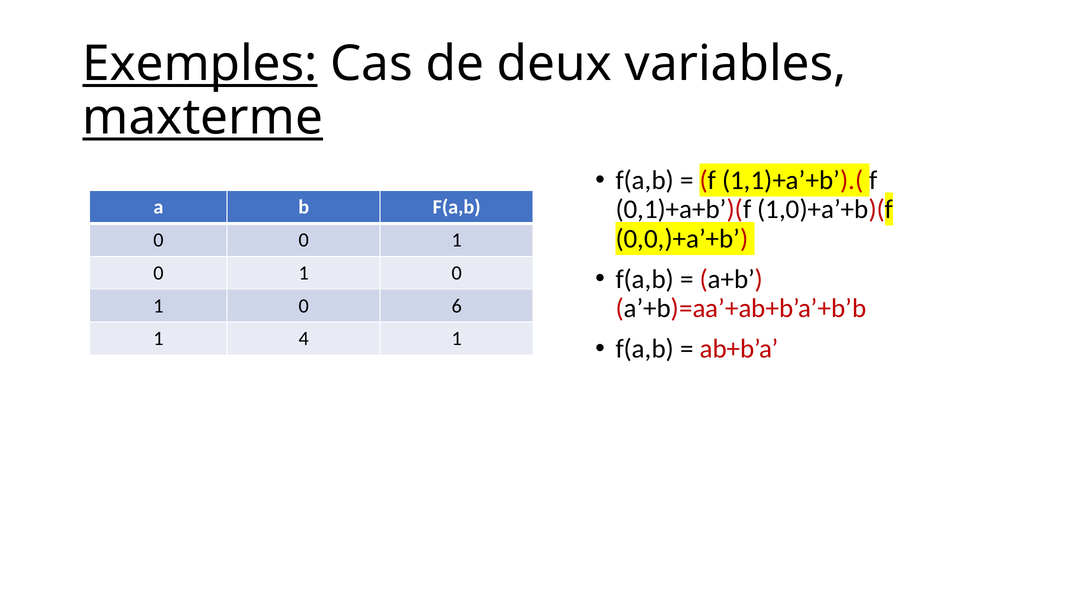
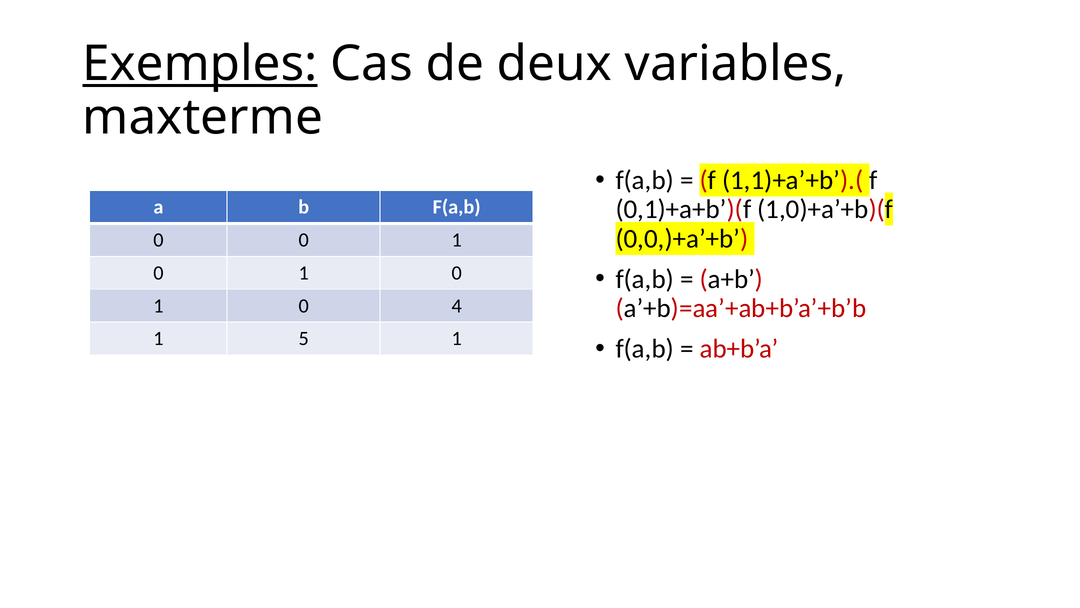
maxterme underline: present -> none
6: 6 -> 4
4: 4 -> 5
